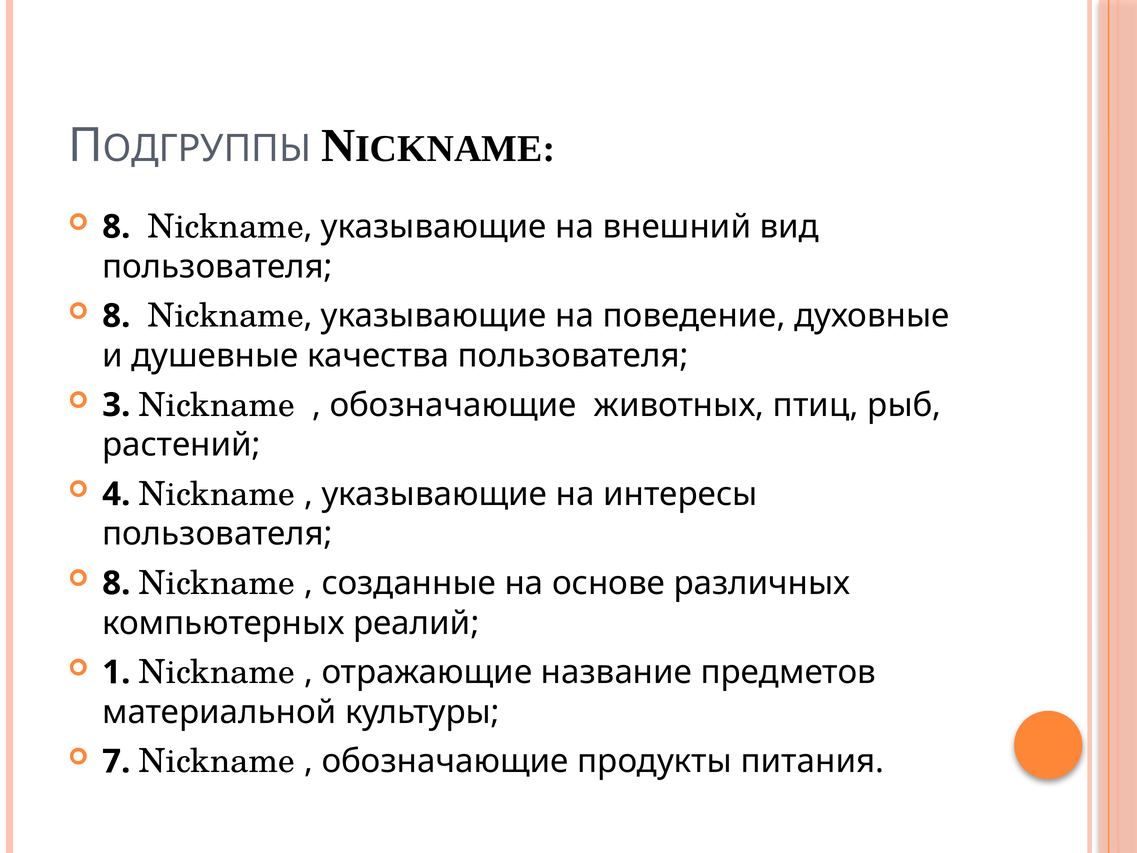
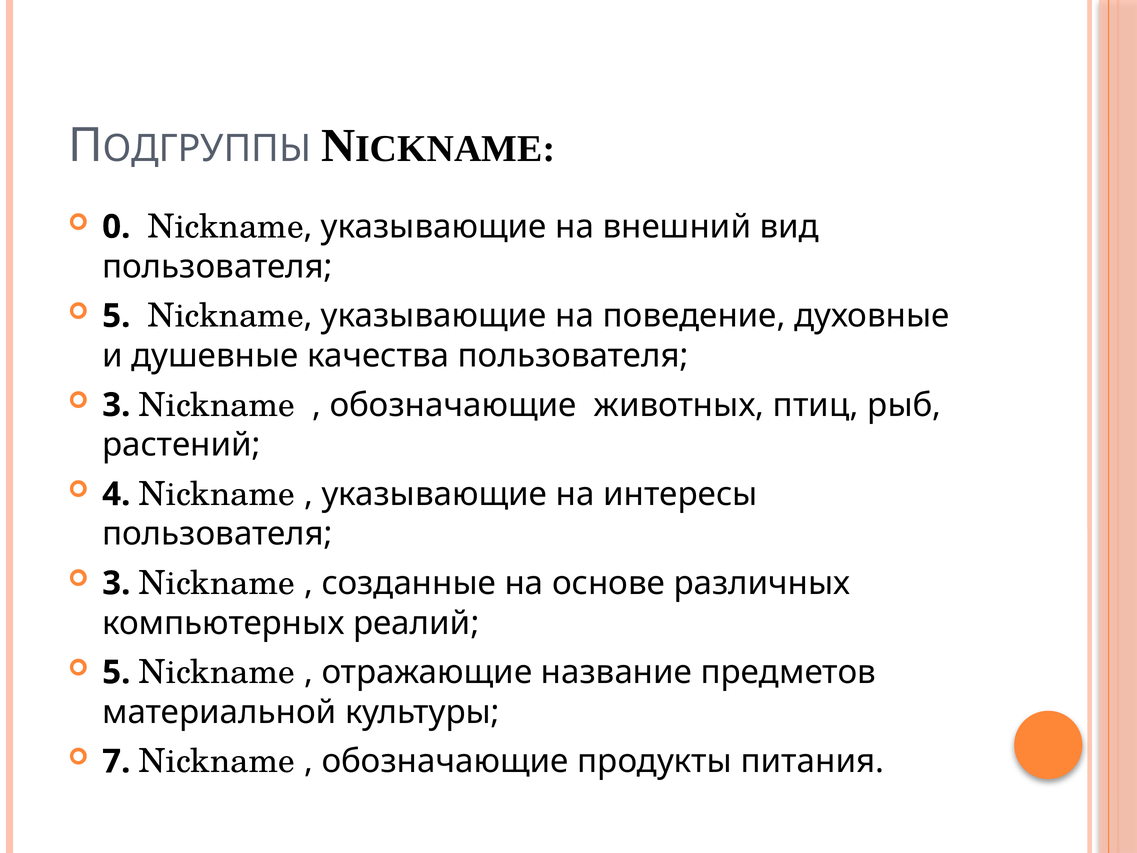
8 at (116, 227): 8 -> 0
8 at (116, 316): 8 -> 5
8 at (116, 583): 8 -> 3
1 at (116, 672): 1 -> 5
